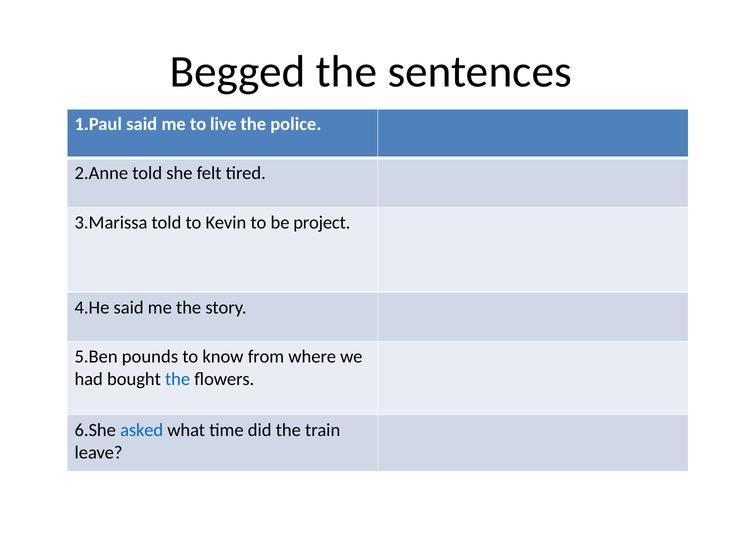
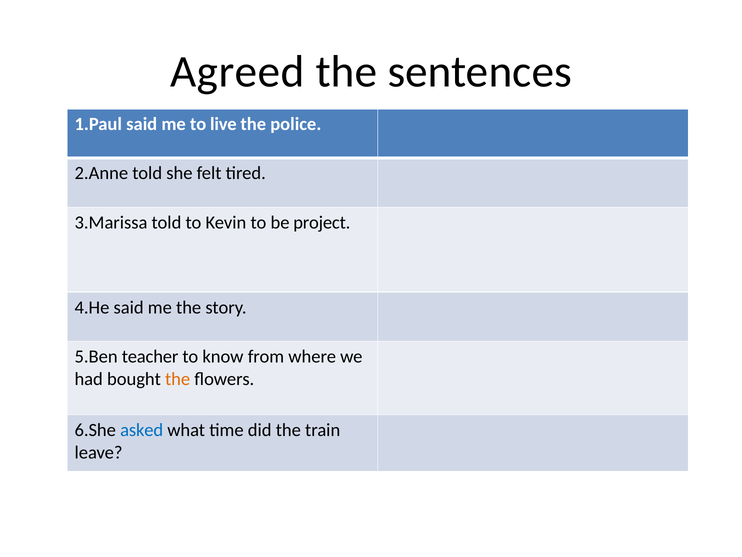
Begged: Begged -> Agreed
pounds: pounds -> teacher
the at (178, 379) colour: blue -> orange
